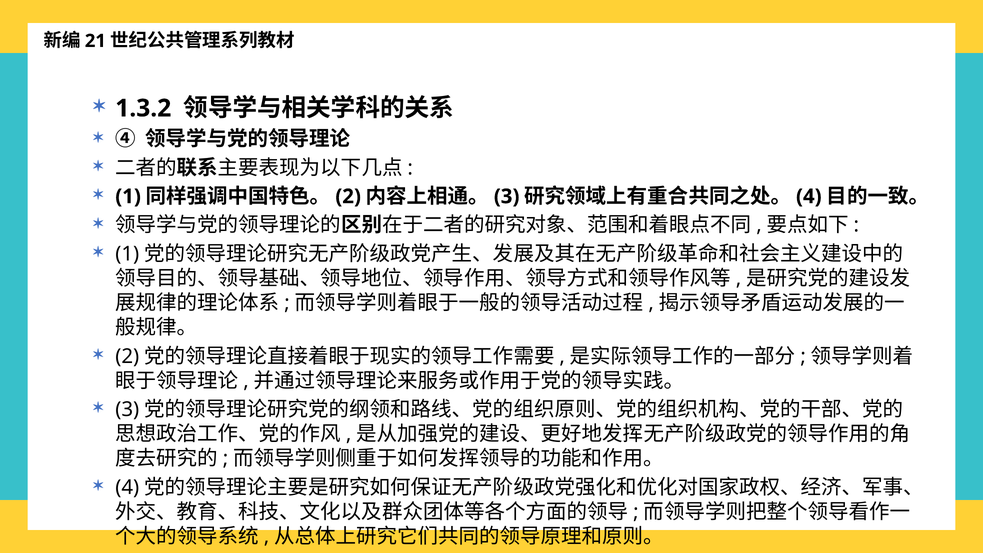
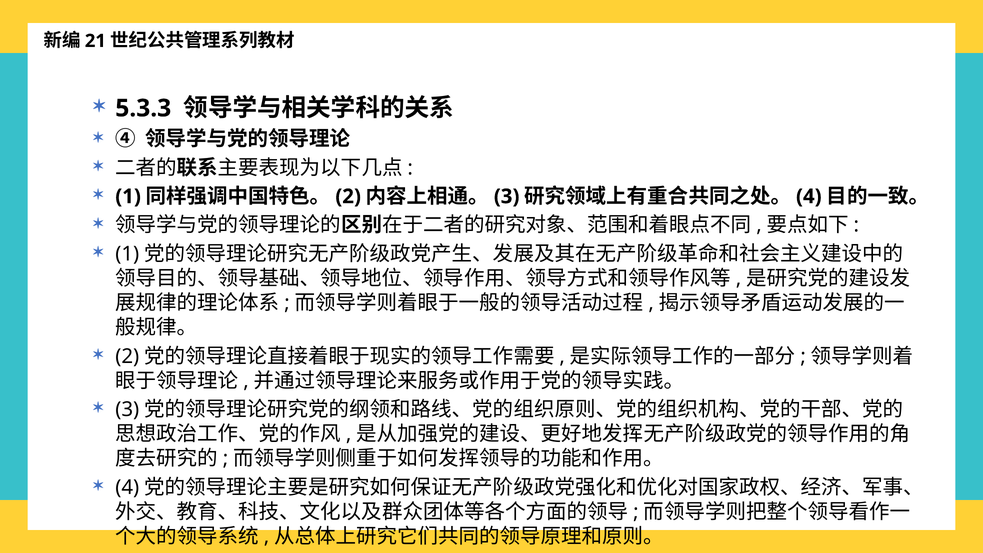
1.3.2: 1.3.2 -> 5.3.3
